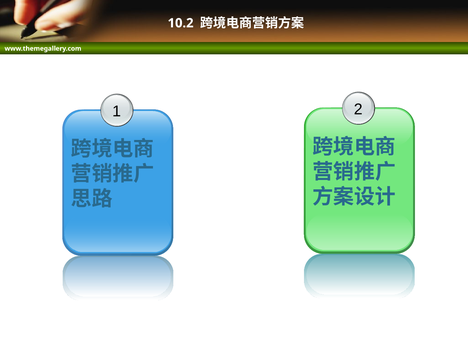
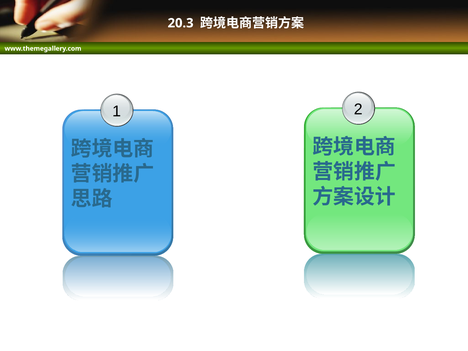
10.2: 10.2 -> 20.3
